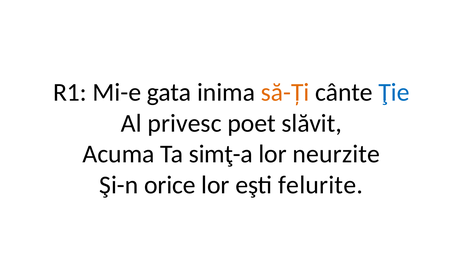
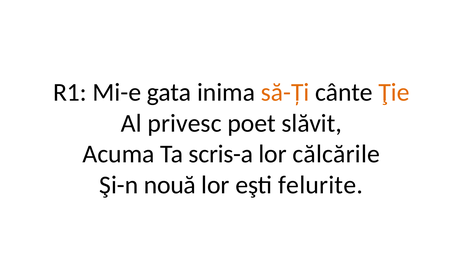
Ţie colour: blue -> orange
simţ-a: simţ-a -> scris-a
neurzite: neurzite -> călcările
orice: orice -> nouă
